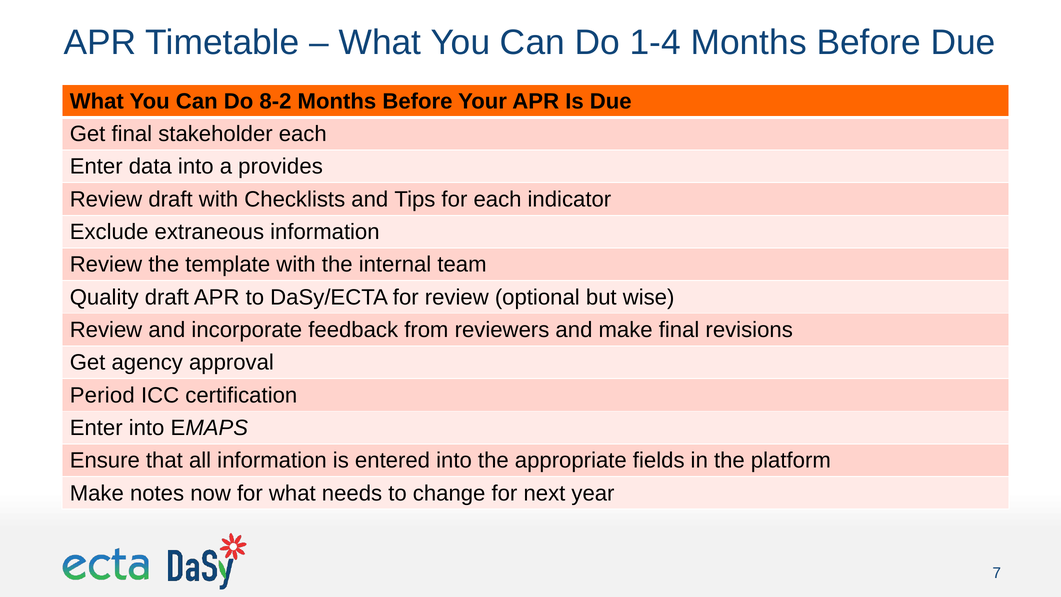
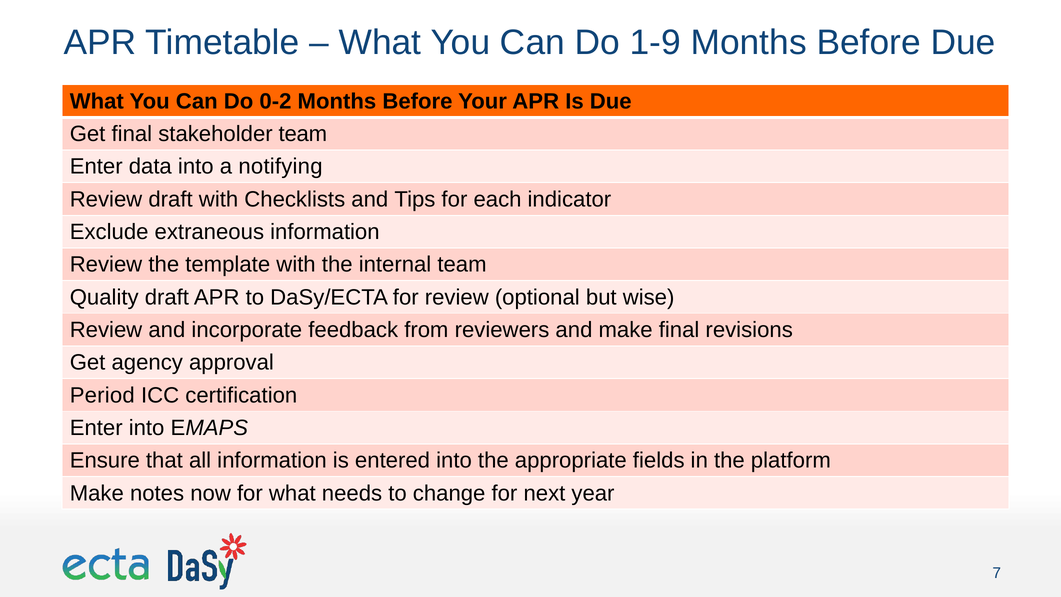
1-4: 1-4 -> 1-9
8-2: 8-2 -> 0-2
stakeholder each: each -> team
provides: provides -> notifying
